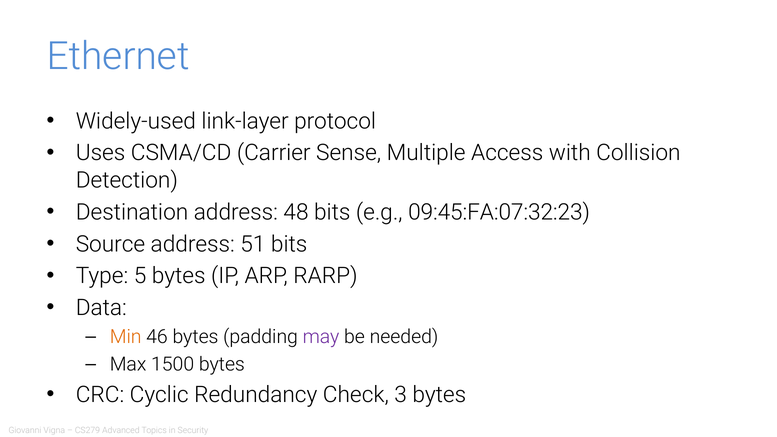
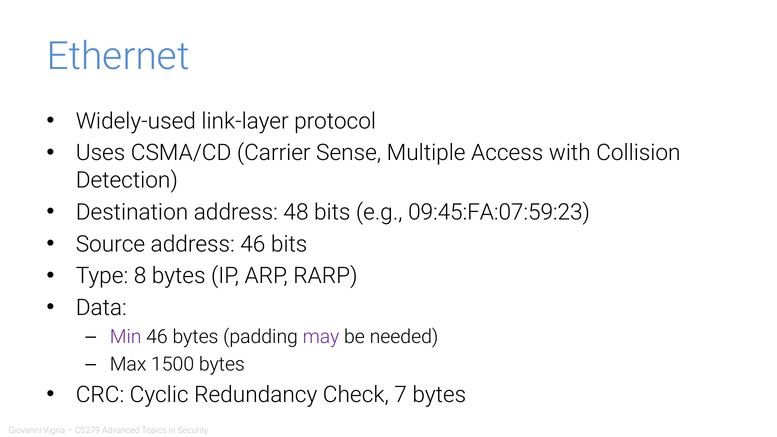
09:45:FA:07:32:23: 09:45:FA:07:32:23 -> 09:45:FA:07:59:23
address 51: 51 -> 46
5: 5 -> 8
Min colour: orange -> purple
3: 3 -> 7
